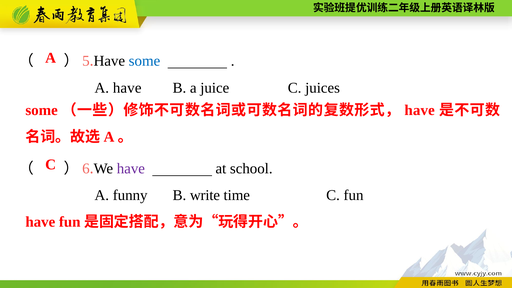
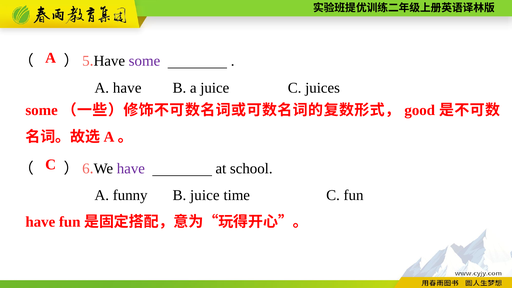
some at (144, 61) colour: blue -> purple
have at (420, 110): have -> good
B write: write -> juice
